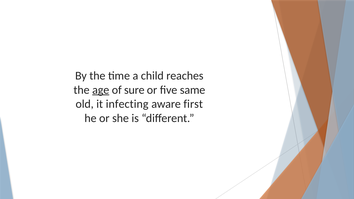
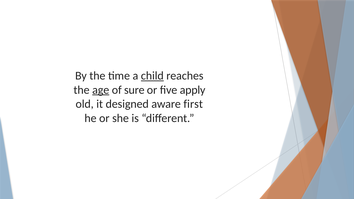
child underline: none -> present
same: same -> apply
infecting: infecting -> designed
